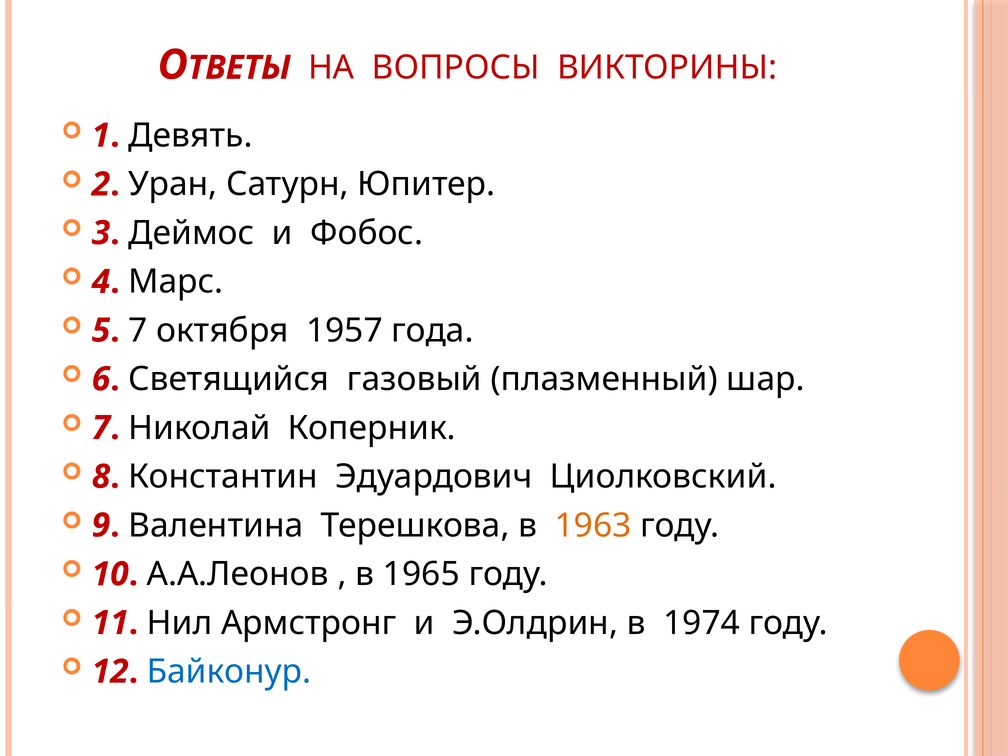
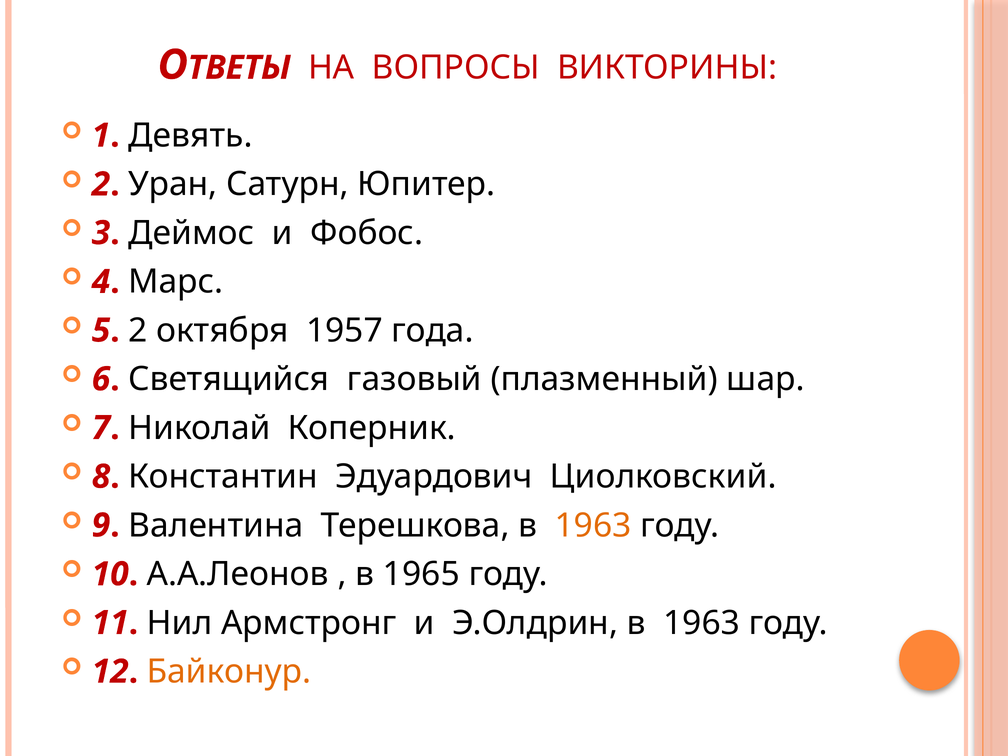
5 7: 7 -> 2
Э.Олдрин в 1974: 1974 -> 1963
Байконур colour: blue -> orange
